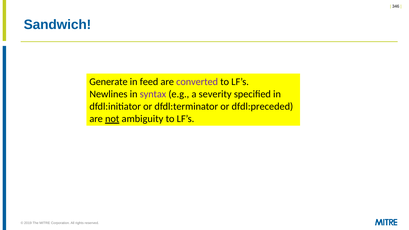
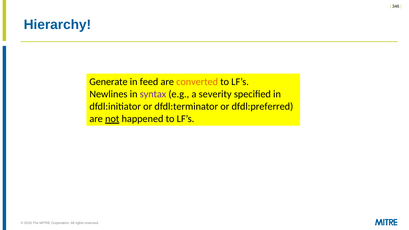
Sandwich: Sandwich -> Hierarchy
converted colour: purple -> orange
dfdl:preceded: dfdl:preceded -> dfdl:preferred
ambiguity: ambiguity -> happened
